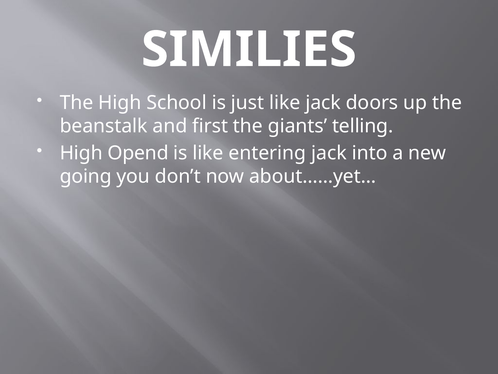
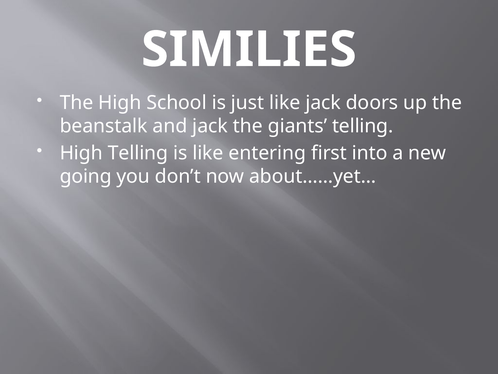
and first: first -> jack
High Opend: Opend -> Telling
entering jack: jack -> first
